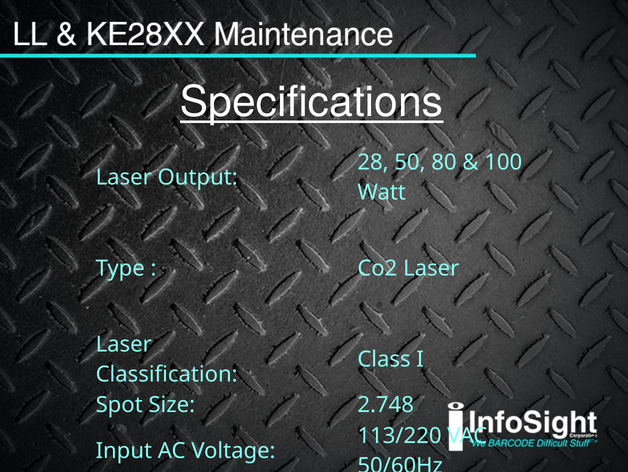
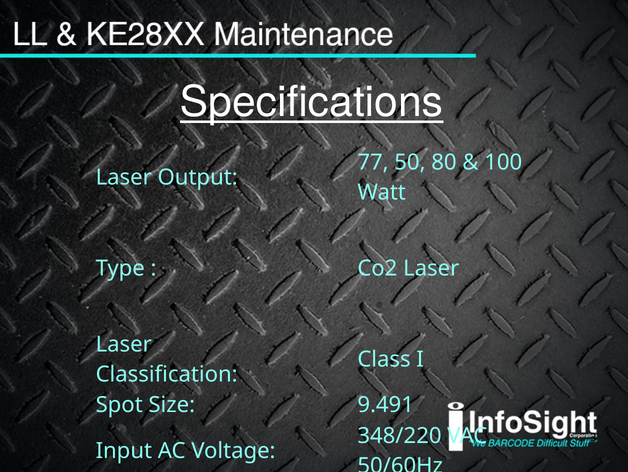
28: 28 -> 77
2.748: 2.748 -> 9.491
113/220: 113/220 -> 348/220
